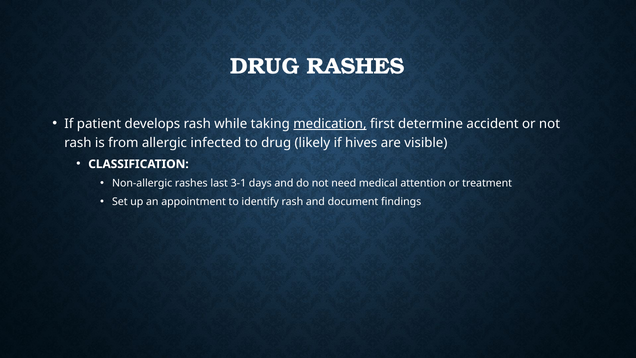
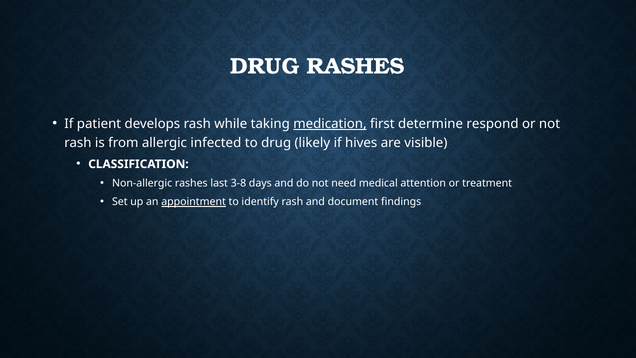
accident: accident -> respond
3-1: 3-1 -> 3-8
appointment underline: none -> present
